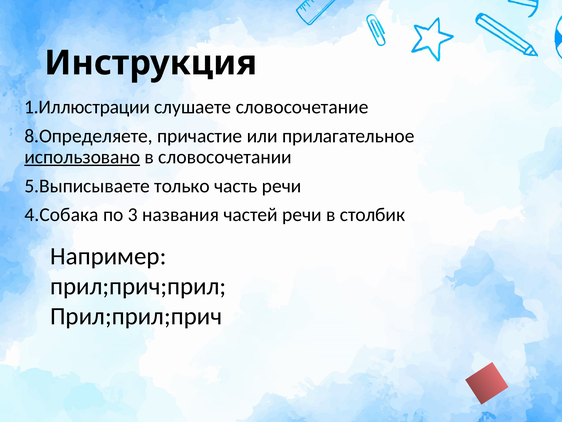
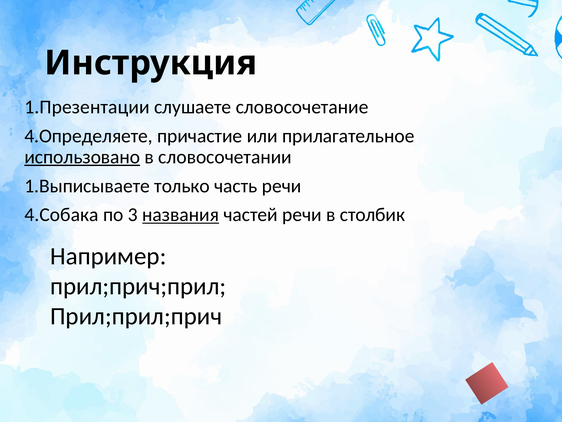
1.Иллюстрации: 1.Иллюстрации -> 1.Презентации
8.Определяете: 8.Определяете -> 4.Определяете
5.Выписываете: 5.Выписываете -> 1.Выписываете
названия underline: none -> present
